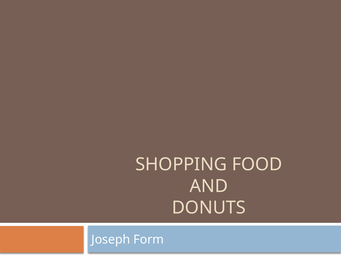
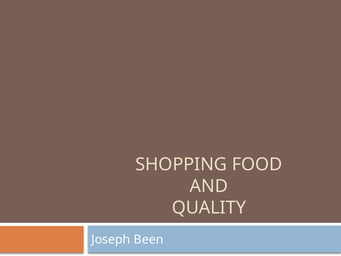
DONUTS: DONUTS -> QUALITY
Form: Form -> Been
